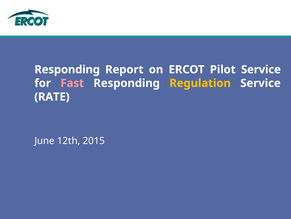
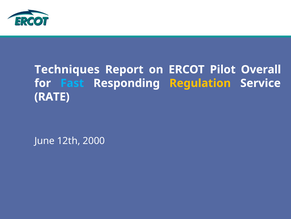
Responding at (67, 69): Responding -> Techniques
Pilot Service: Service -> Overall
Fast colour: pink -> light blue
2015: 2015 -> 2000
